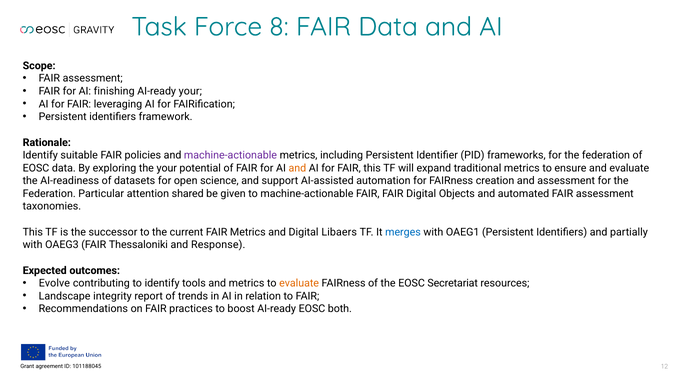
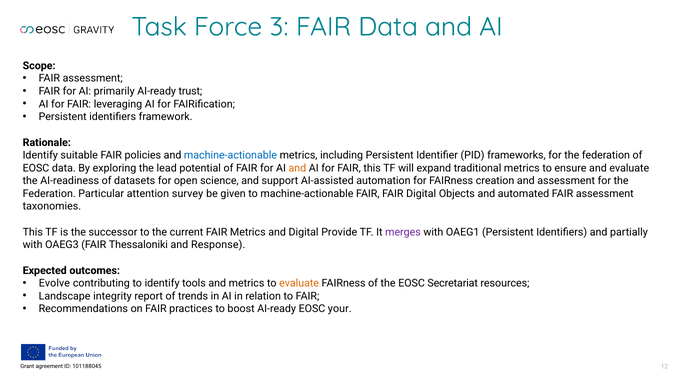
8: 8 -> 3
finishing: finishing -> primarily
AI-ready your: your -> trust
machine-actionable at (231, 155) colour: purple -> blue
the your: your -> lead
shared: shared -> survey
Libaers: Libaers -> Provide
merges colour: blue -> purple
both: both -> your
